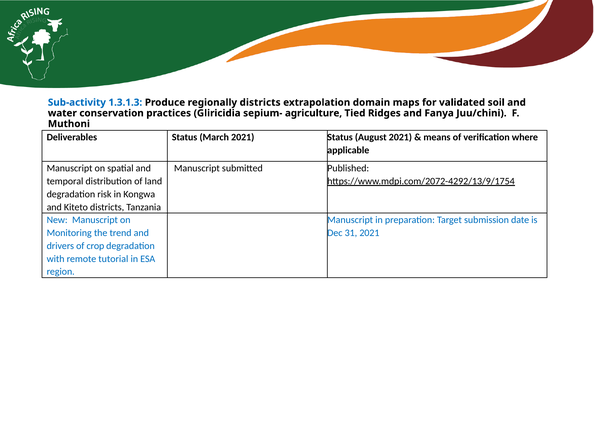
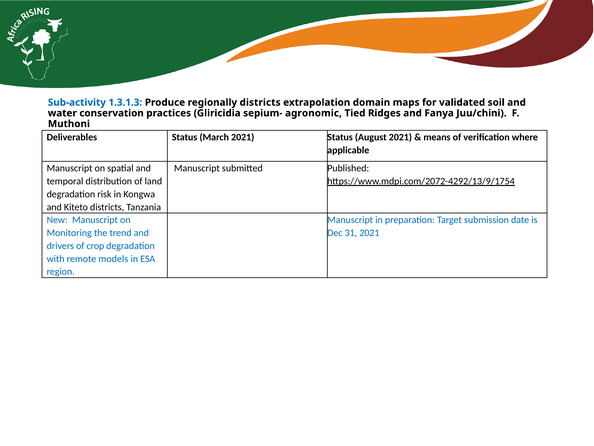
agriculture: agriculture -> agronomic
tutorial: tutorial -> models
